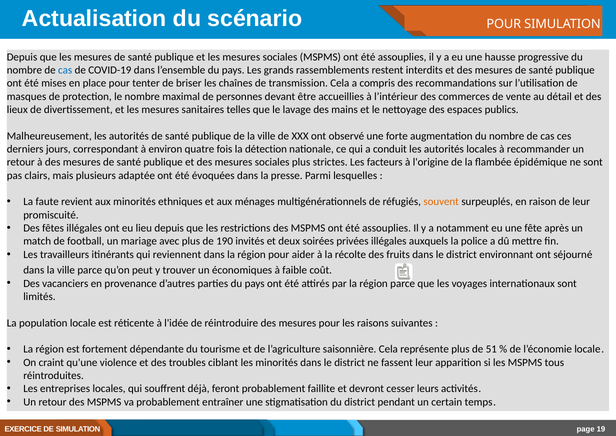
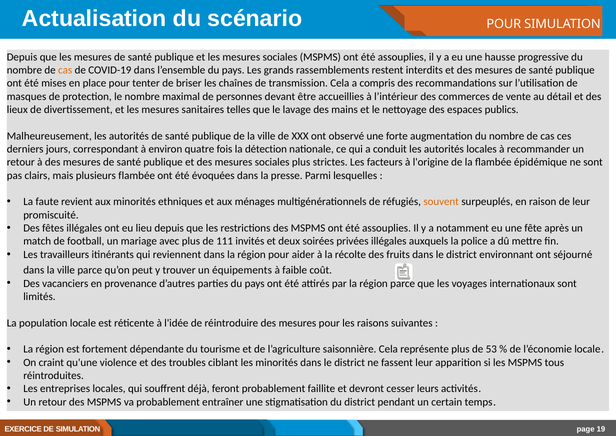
cas at (65, 70) colour: blue -> orange
plusieurs adaptée: adaptée -> flambée
190: 190 -> 111
économiques: économiques -> équipements
51: 51 -> 53
